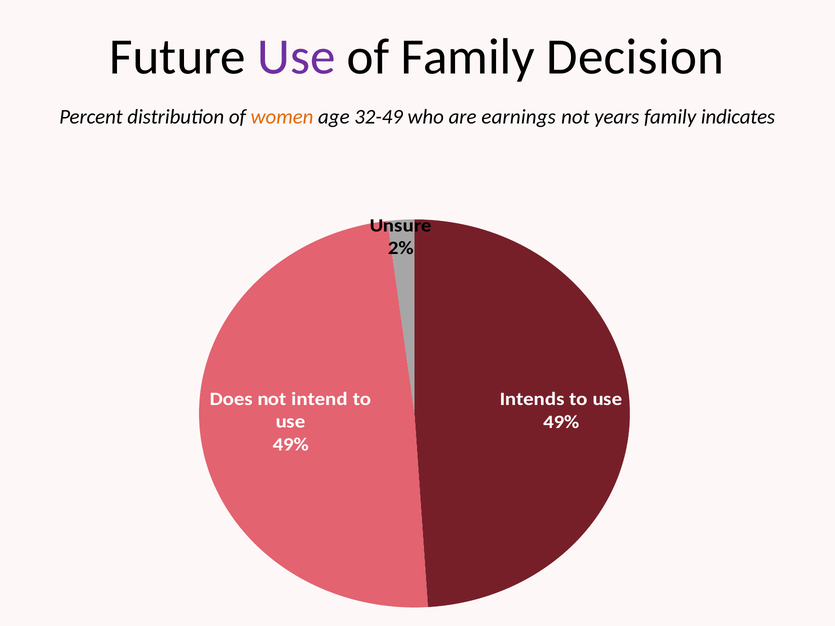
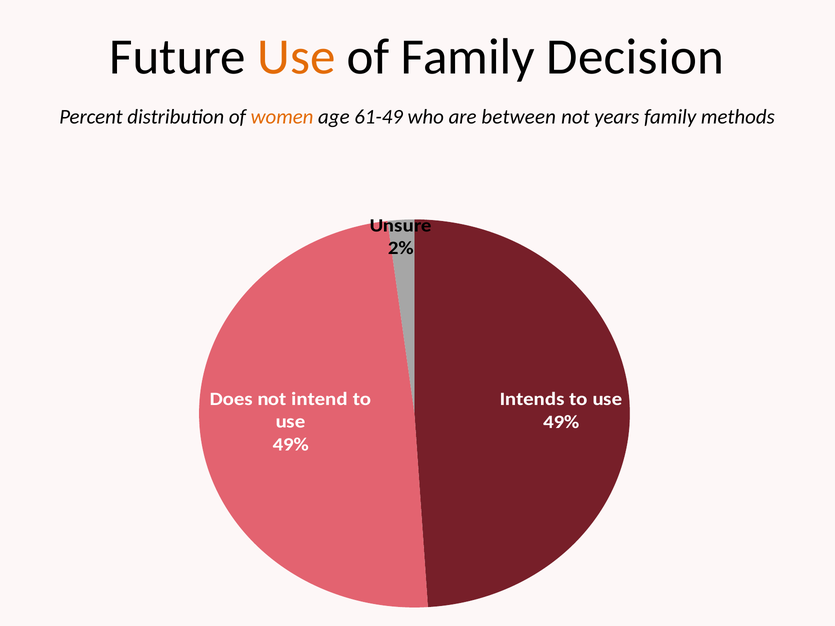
Use at (296, 57) colour: purple -> orange
32-49: 32-49 -> 61-49
earnings: earnings -> between
indicates: indicates -> methods
